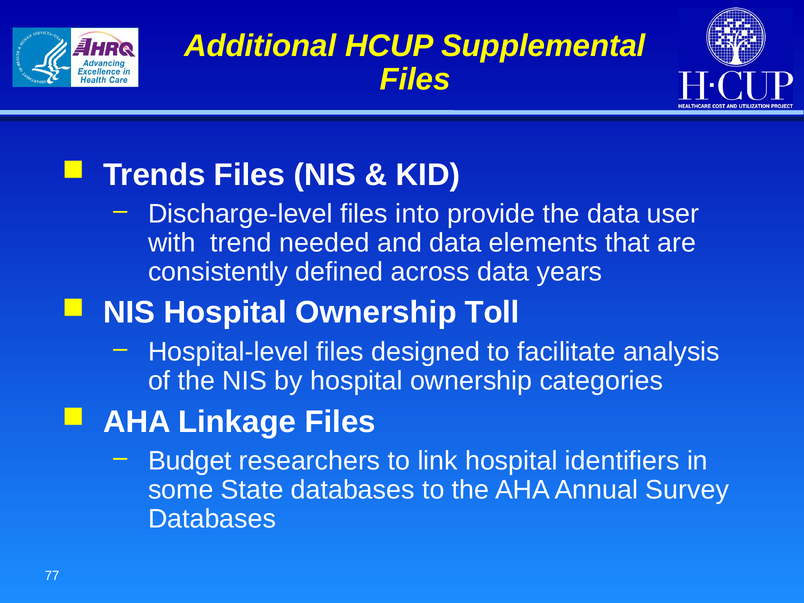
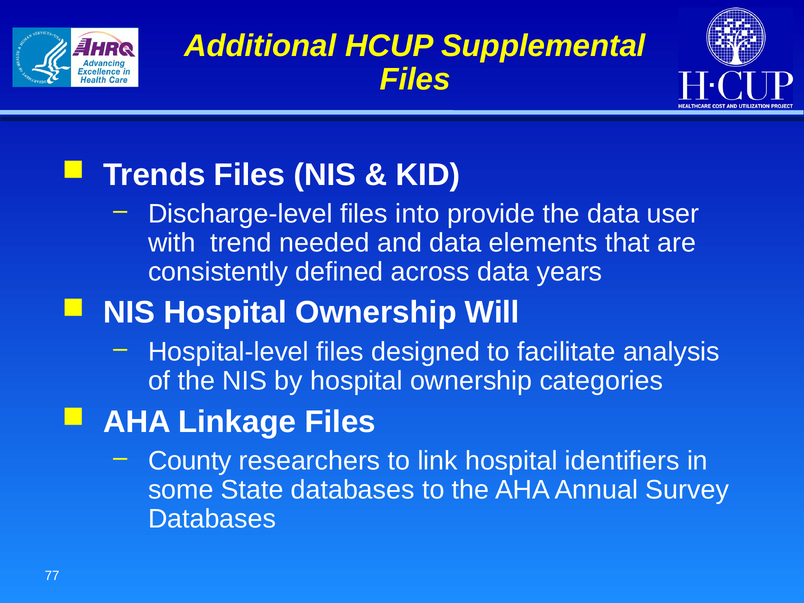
Toll: Toll -> Will
Budget: Budget -> County
